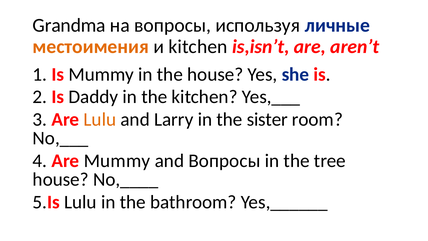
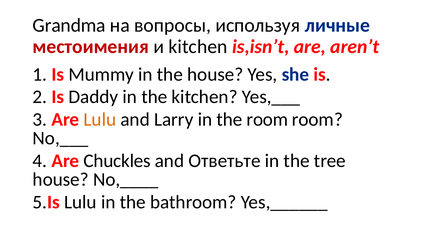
местоимения colour: orange -> red
the sister: sister -> room
Are Mummy: Mummy -> Chuckles
and Вопросы: Вопросы -> Ответьте
